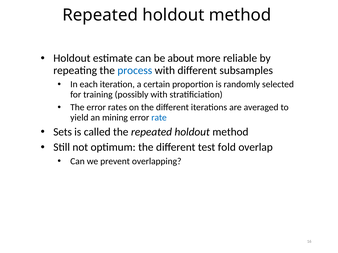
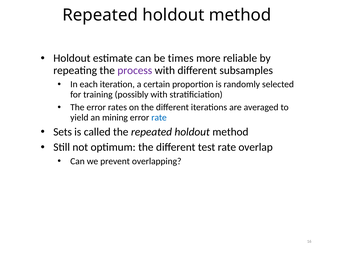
about: about -> times
process colour: blue -> purple
test fold: fold -> rate
